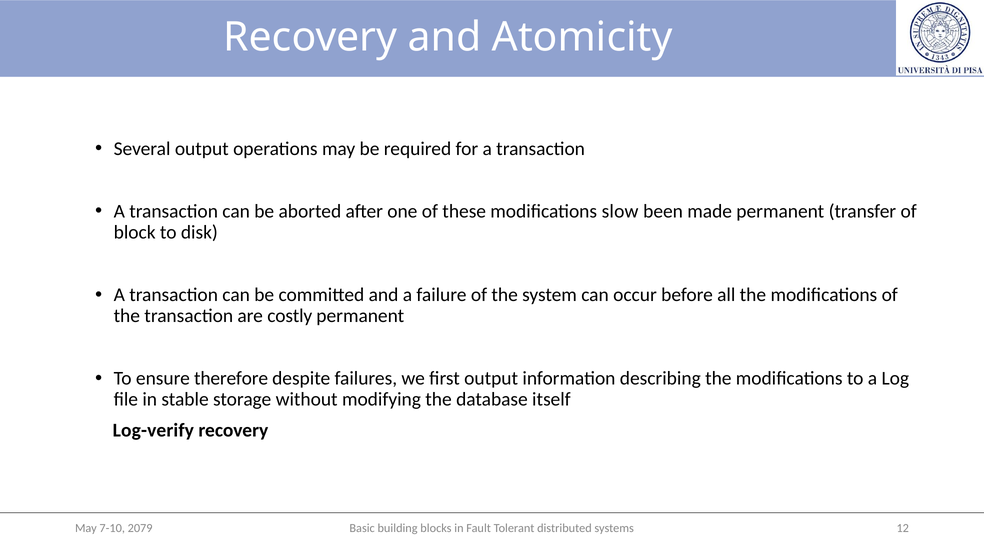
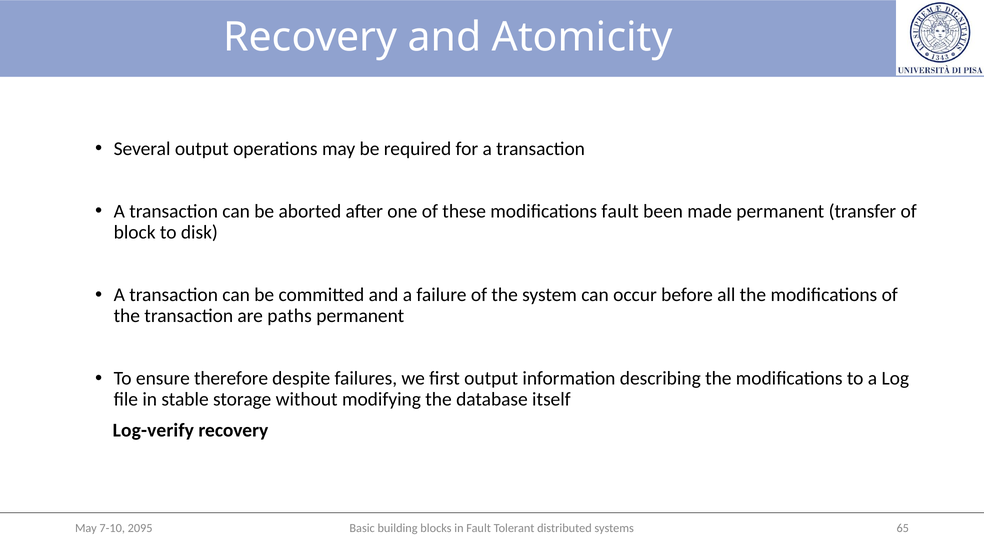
modifications slow: slow -> fault
costly: costly -> paths
12: 12 -> 65
2079: 2079 -> 2095
